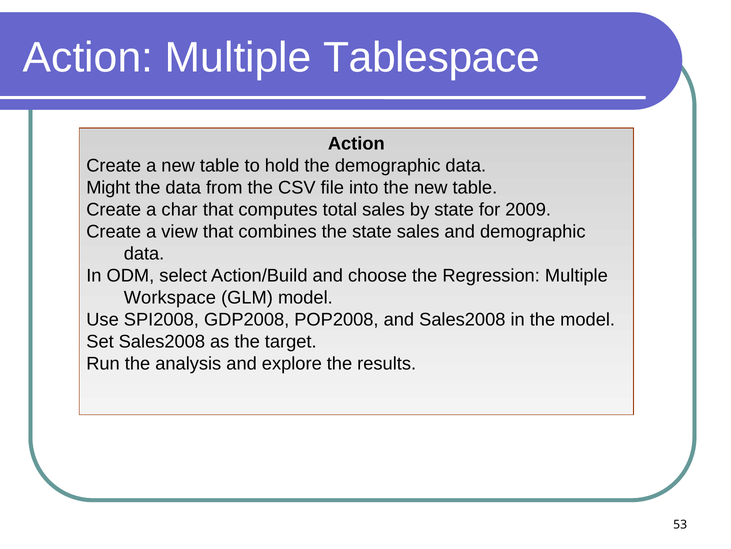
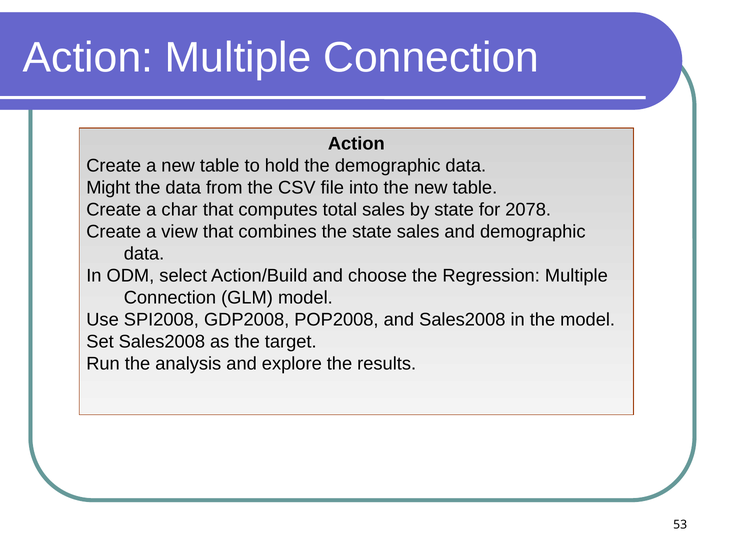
Action Multiple Tablespace: Tablespace -> Connection
2009: 2009 -> 2078
Workspace at (170, 297): Workspace -> Connection
